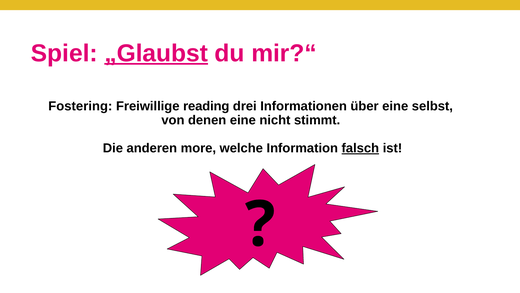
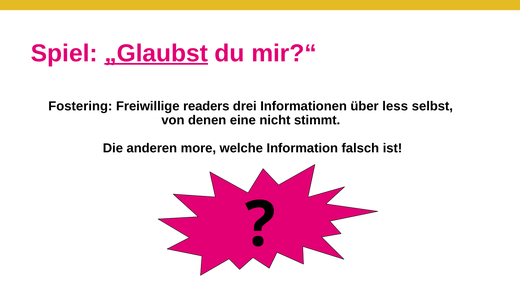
reading: reading -> readers
über eine: eine -> less
falsch underline: present -> none
